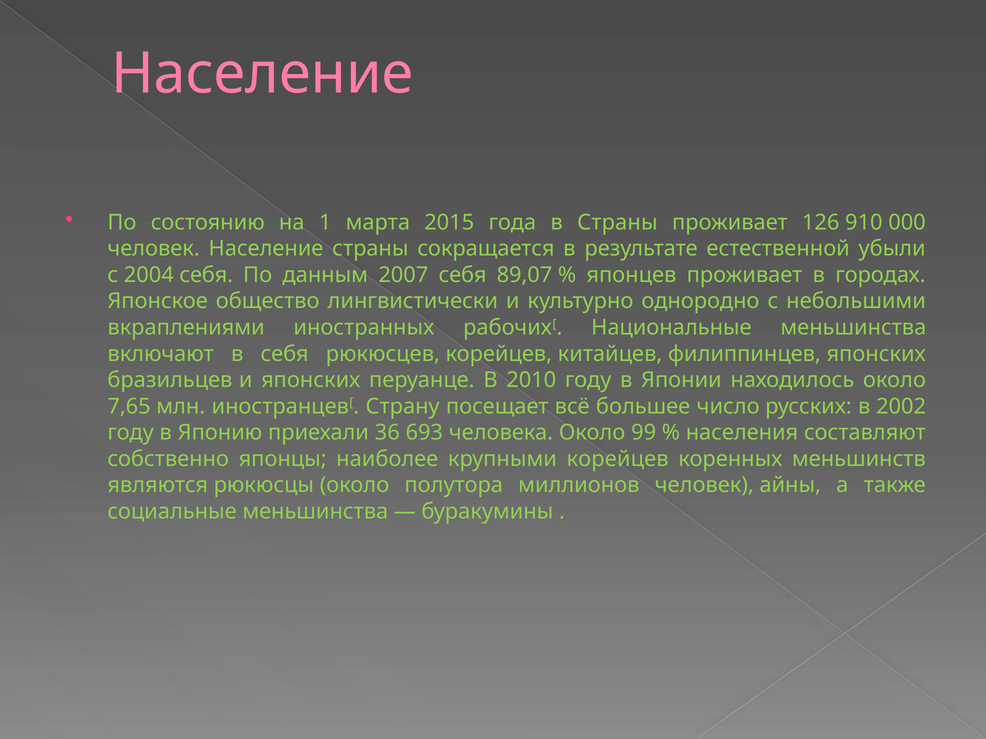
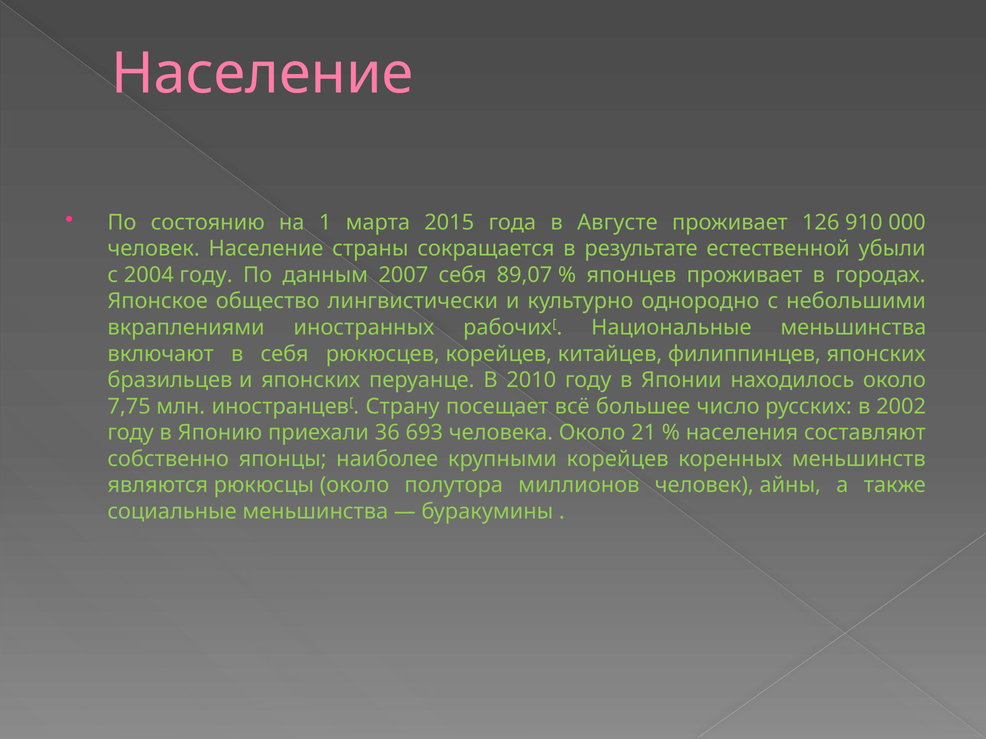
в Страны: Страны -> Августе
2004 себя: себя -> году
7,65: 7,65 -> 7,75
99: 99 -> 21
